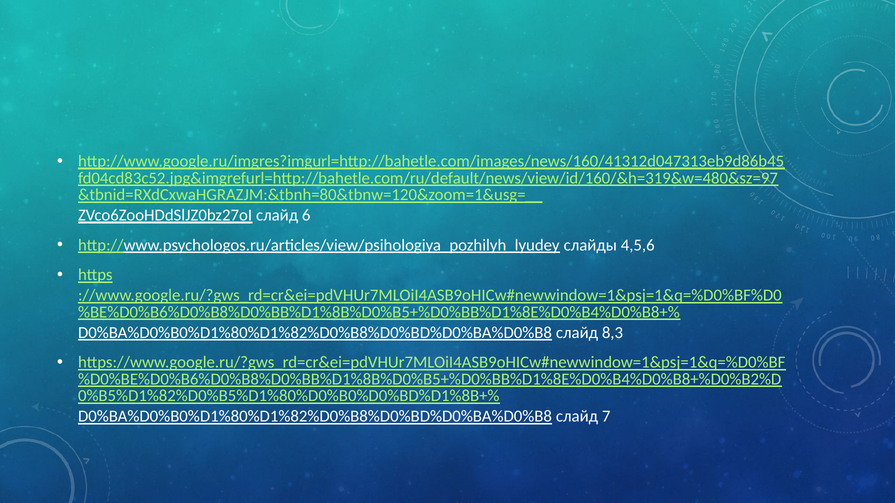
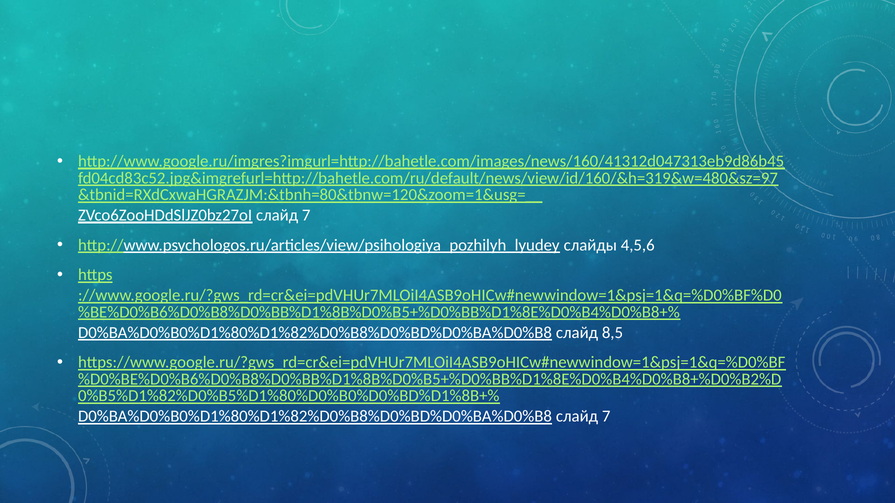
6 at (306, 215): 6 -> 7
8,3: 8,3 -> 8,5
